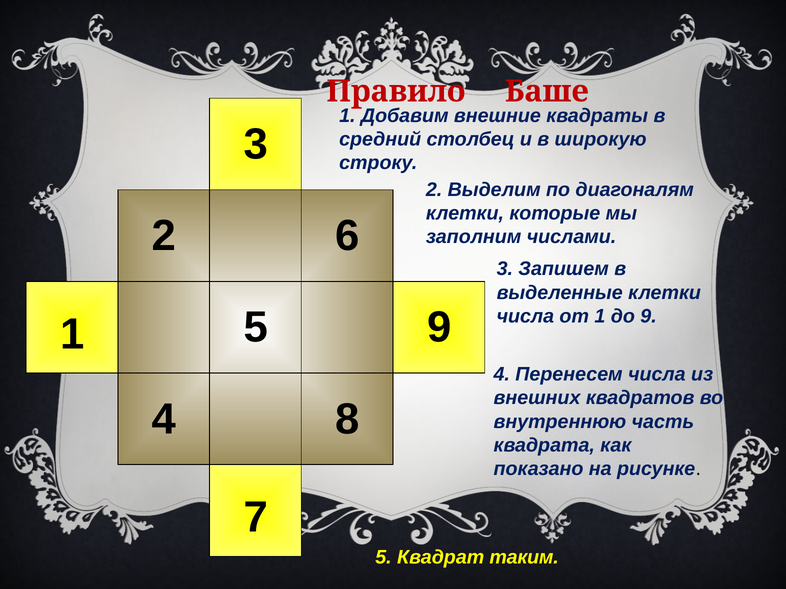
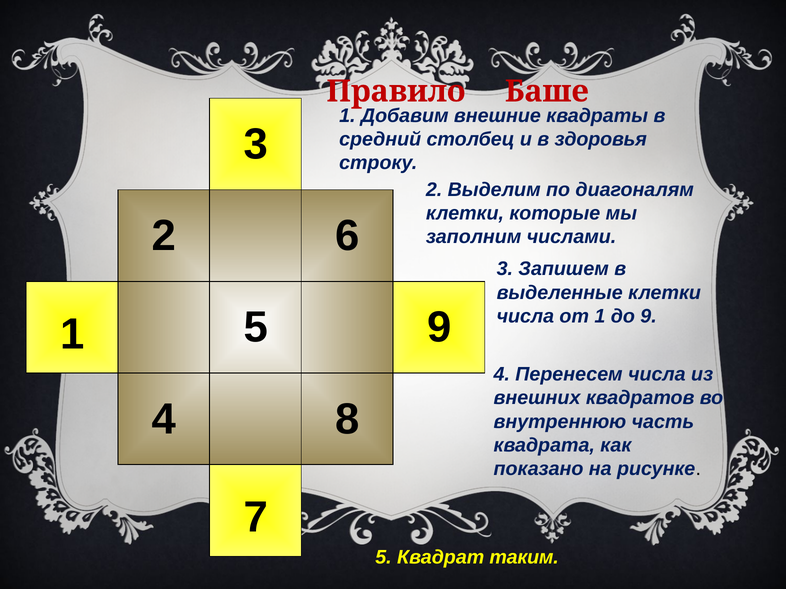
широкую: широкую -> здоровья
